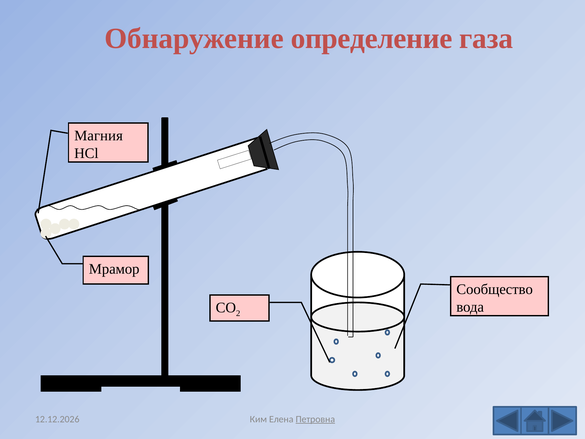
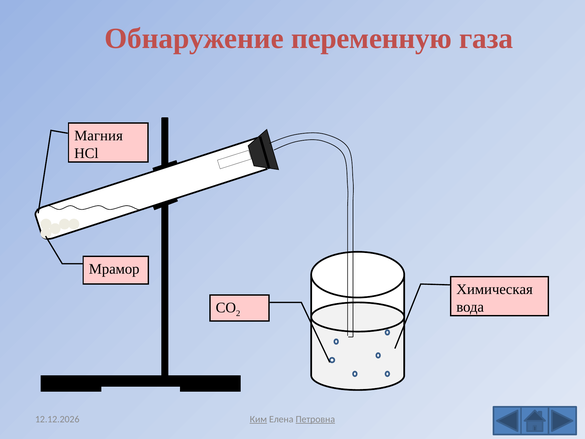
определение: определение -> переменную
Сообщество: Сообщество -> Химическая
Ким underline: none -> present
